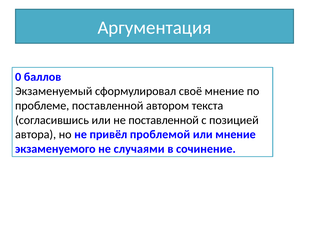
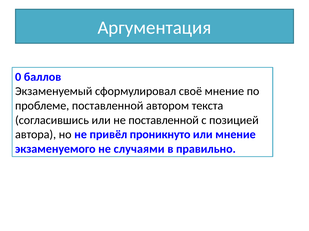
проблемой: проблемой -> проникнуто
сочинение: сочинение -> правильно
